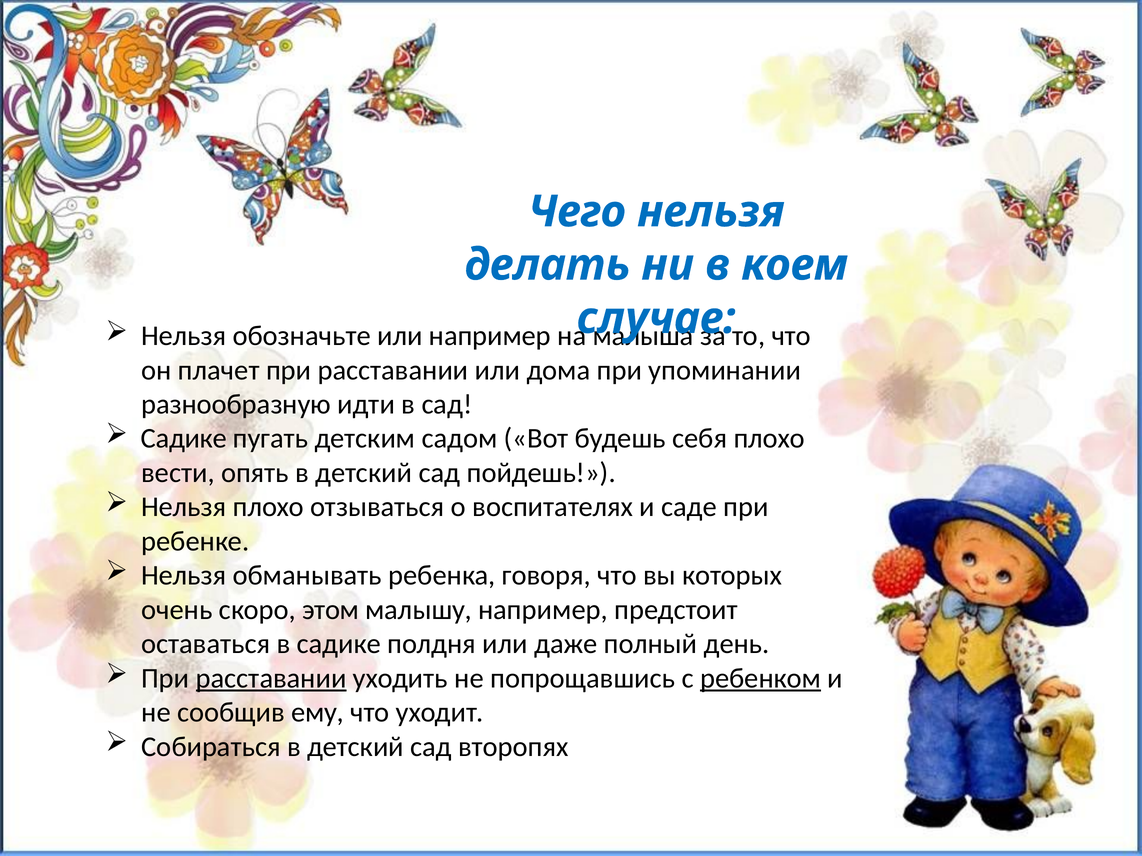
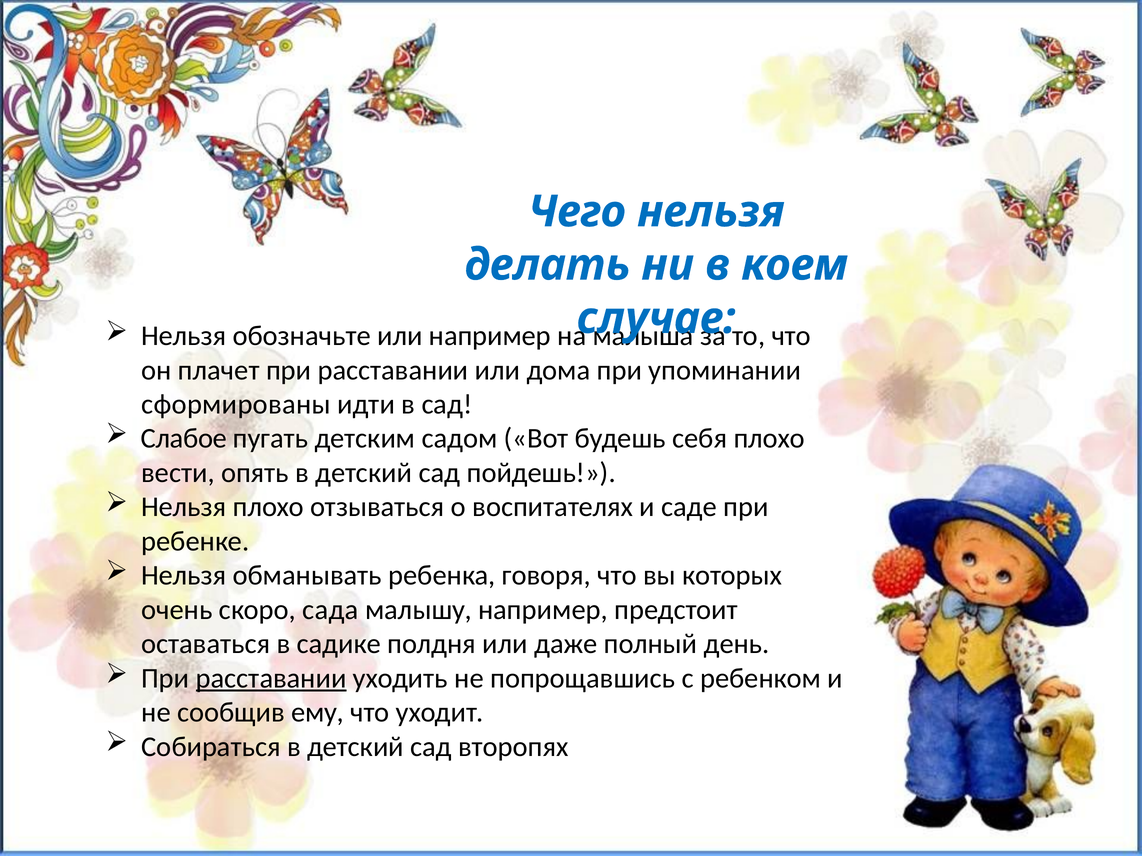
разнообразную: разнообразную -> сформированы
Садике at (184, 439): Садике -> Слабое
этом: этом -> сада
ребенком underline: present -> none
